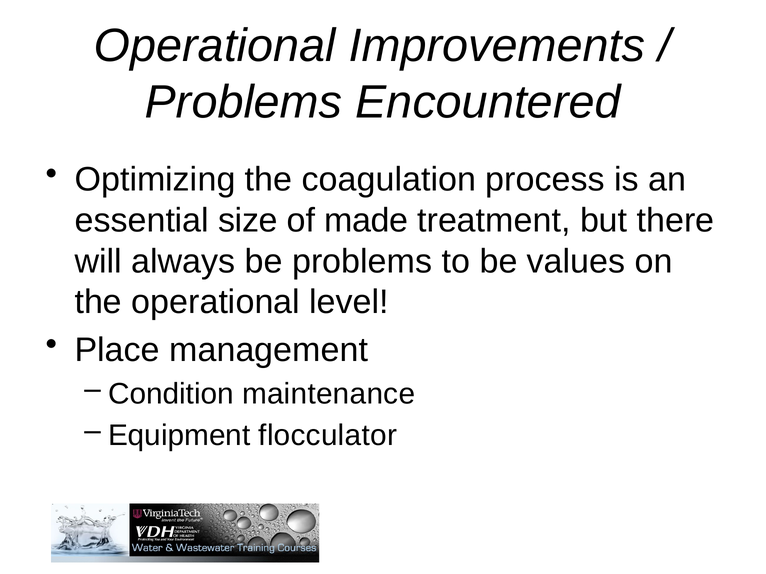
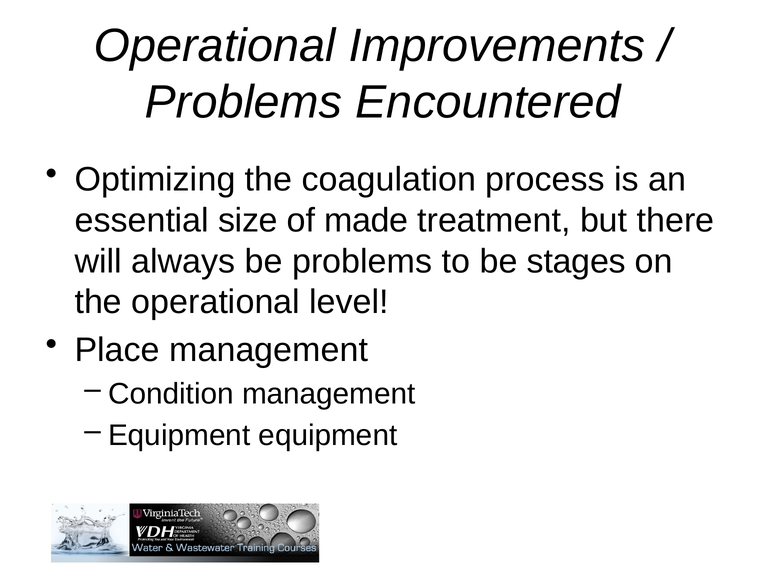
values: values -> stages
Condition maintenance: maintenance -> management
Equipment flocculator: flocculator -> equipment
